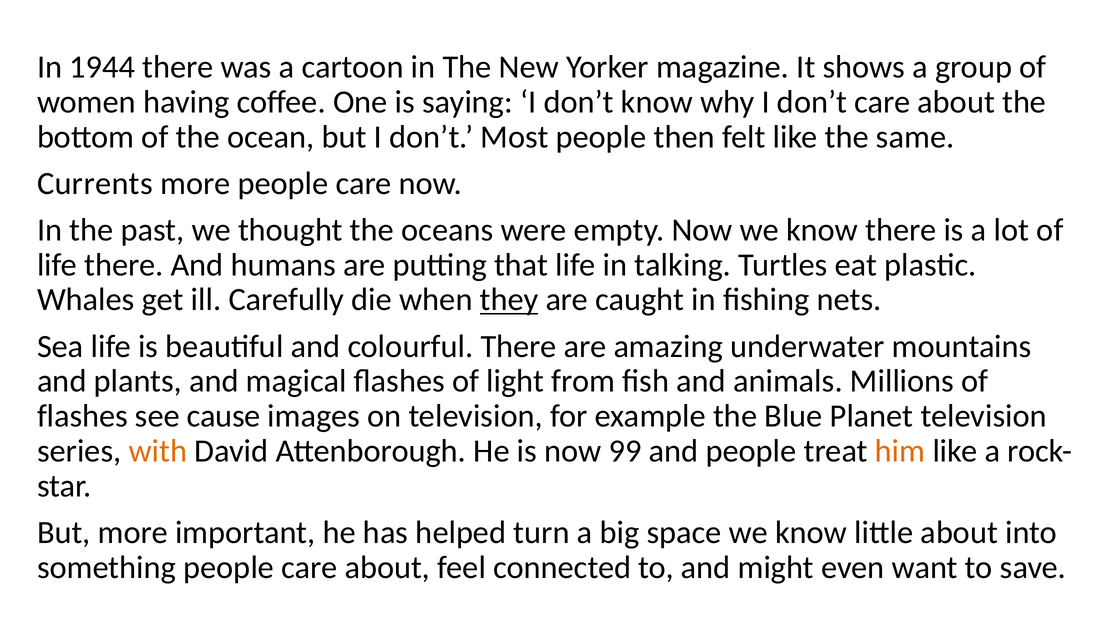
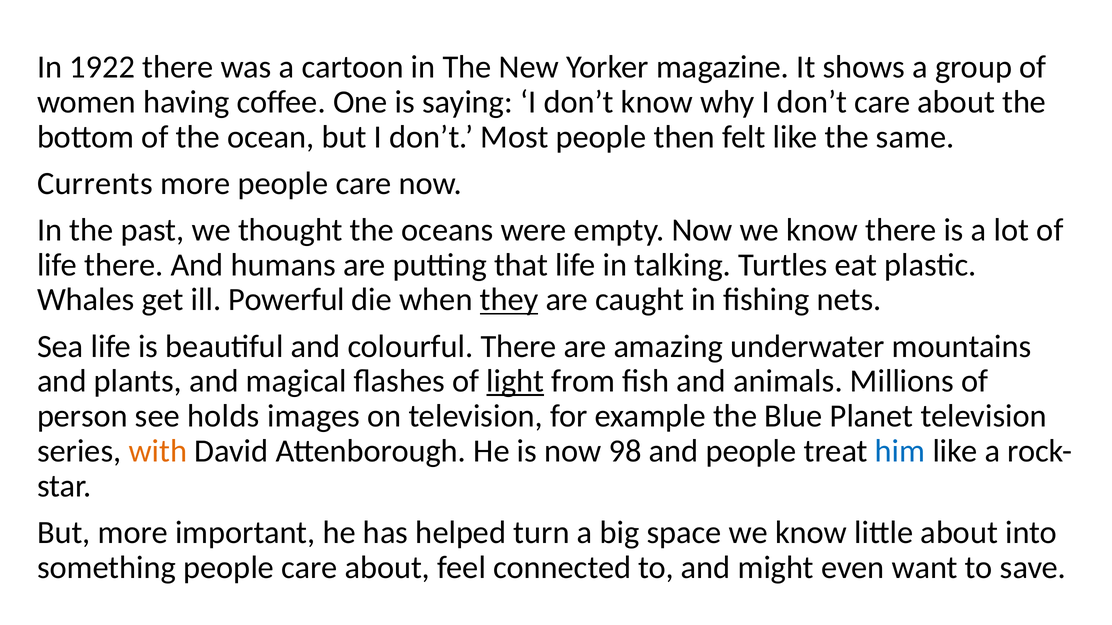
1944: 1944 -> 1922
Carefully: Carefully -> Powerful
light underline: none -> present
flashes at (82, 417): flashes -> person
cause: cause -> holds
99: 99 -> 98
him colour: orange -> blue
